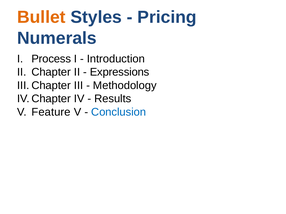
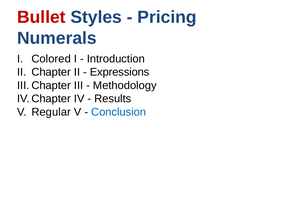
Bullet colour: orange -> red
Process: Process -> Colored
Feature: Feature -> Regular
